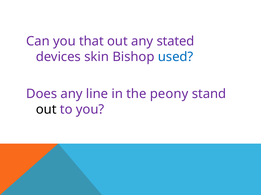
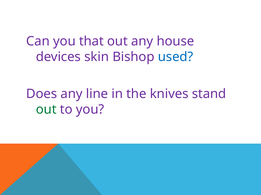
stated: stated -> house
peony: peony -> knives
out at (46, 110) colour: black -> green
